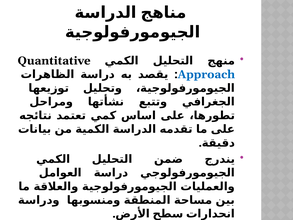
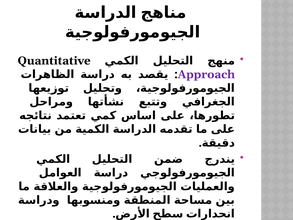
Approach colour: blue -> purple
